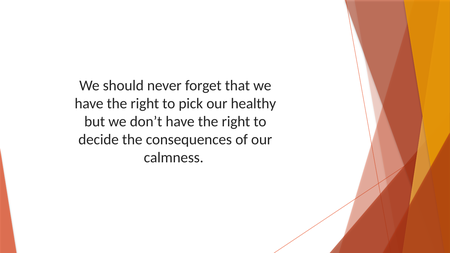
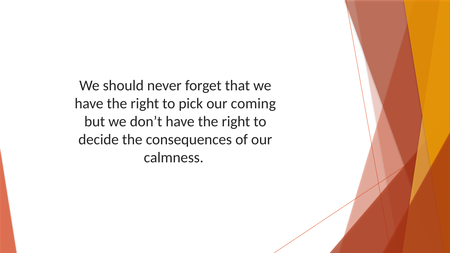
healthy: healthy -> coming
